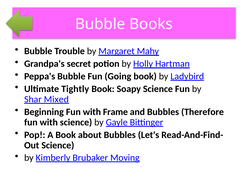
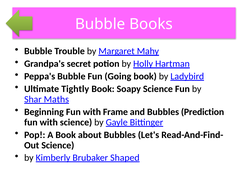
Mixed: Mixed -> Maths
Therefore: Therefore -> Prediction
Moving: Moving -> Shaped
